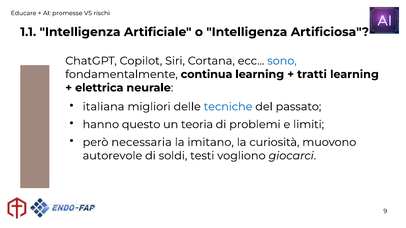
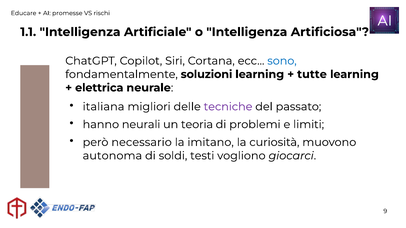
continua: continua -> soluzioni
tratti: tratti -> tutte
tecniche colour: blue -> purple
questo: questo -> neurali
necessaria: necessaria -> necessario
autorevole: autorevole -> autonoma
